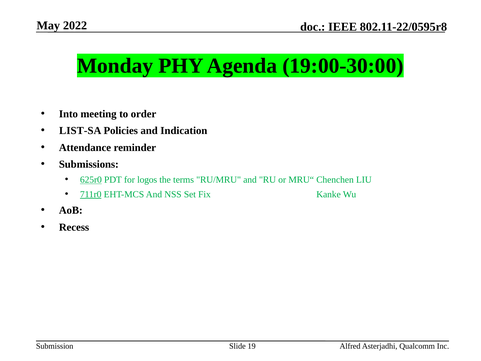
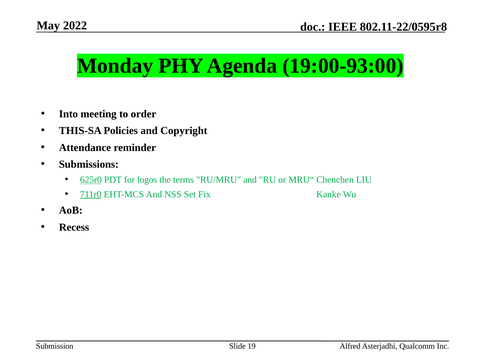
19:00-30:00: 19:00-30:00 -> 19:00-93:00
LIST-SA: LIST-SA -> THIS-SA
Indication: Indication -> Copyright
